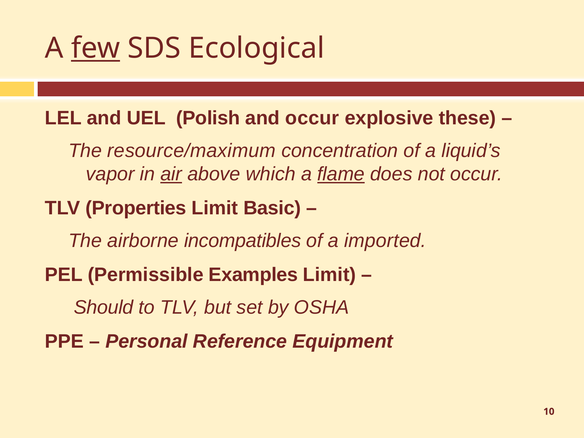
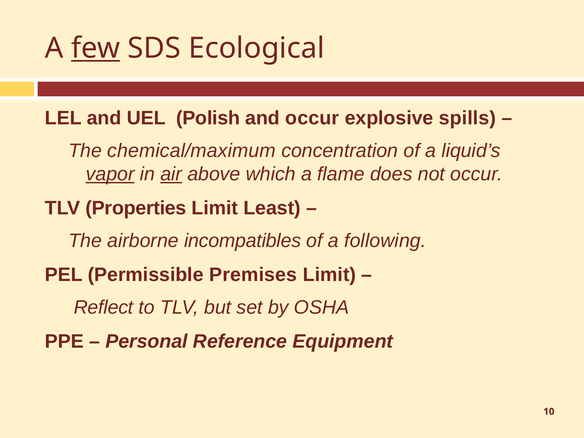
these: these -> spills
resource/maximum: resource/maximum -> chemical/maximum
vapor underline: none -> present
flame underline: present -> none
Basic: Basic -> Least
imported: imported -> following
Examples: Examples -> Premises
Should: Should -> Reflect
